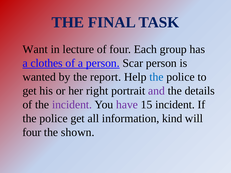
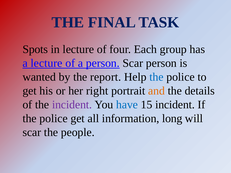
Want: Want -> Spots
a clothes: clothes -> lecture
and colour: purple -> orange
have colour: purple -> blue
kind: kind -> long
four at (32, 132): four -> scar
shown: shown -> people
